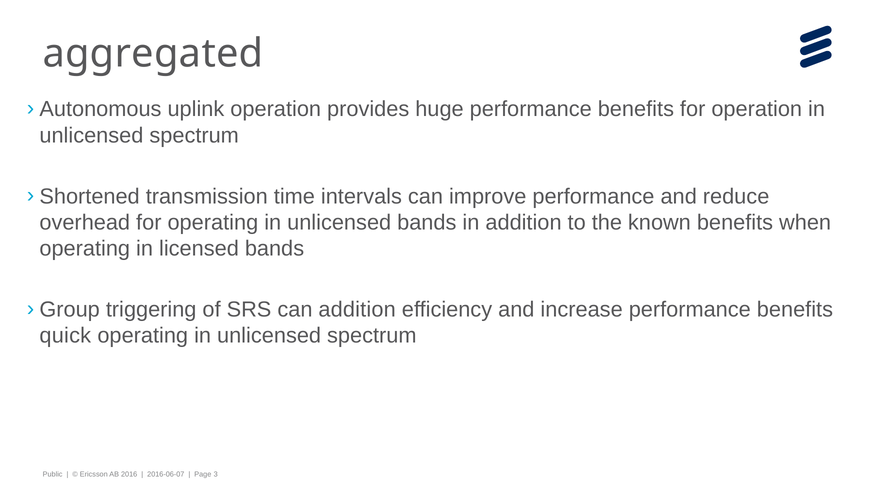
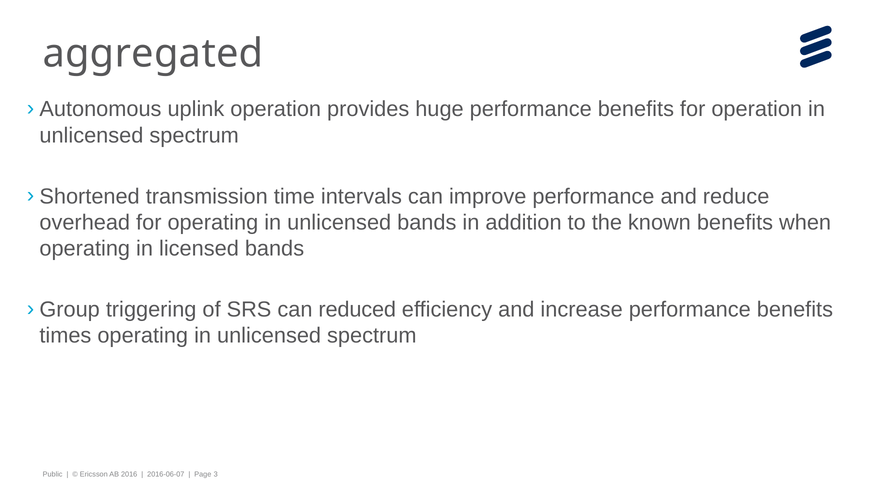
can addition: addition -> reduced
quick: quick -> times
